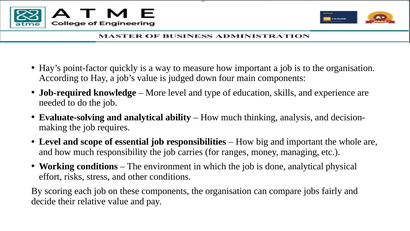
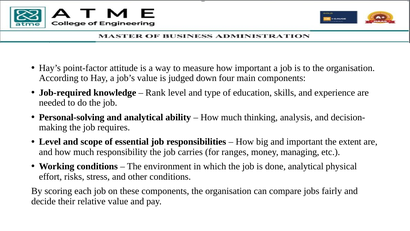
quickly: quickly -> attitude
More: More -> Rank
Evaluate-solving: Evaluate-solving -> Personal-solving
whole: whole -> extent
